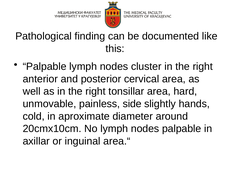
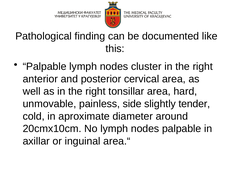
hands: hands -> tender
